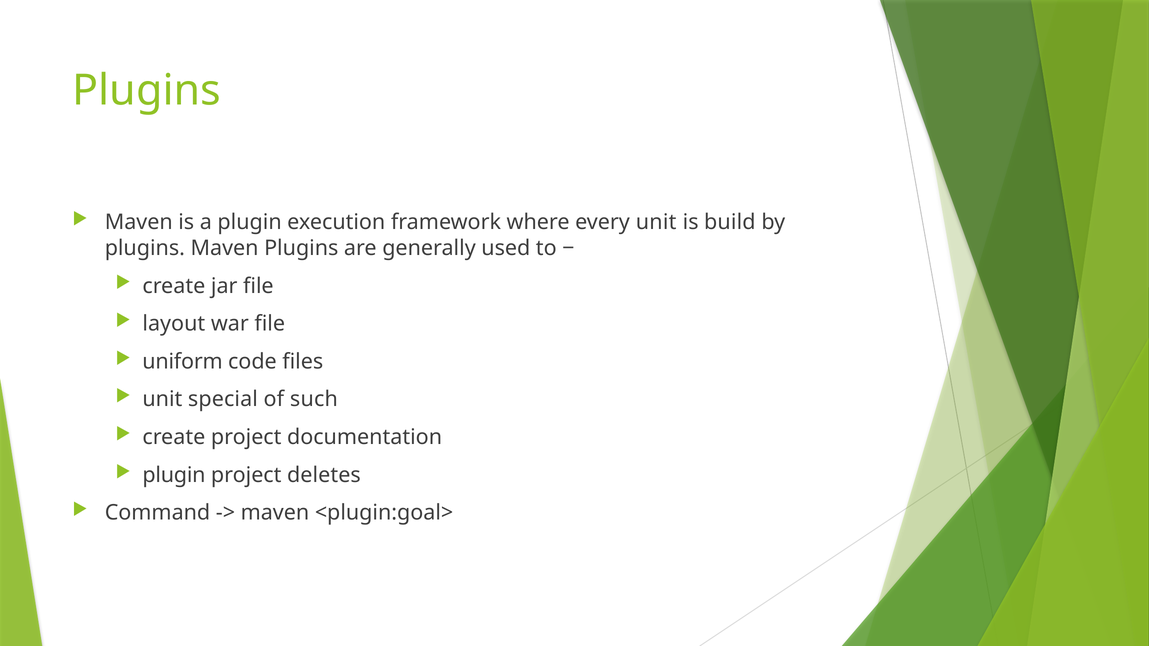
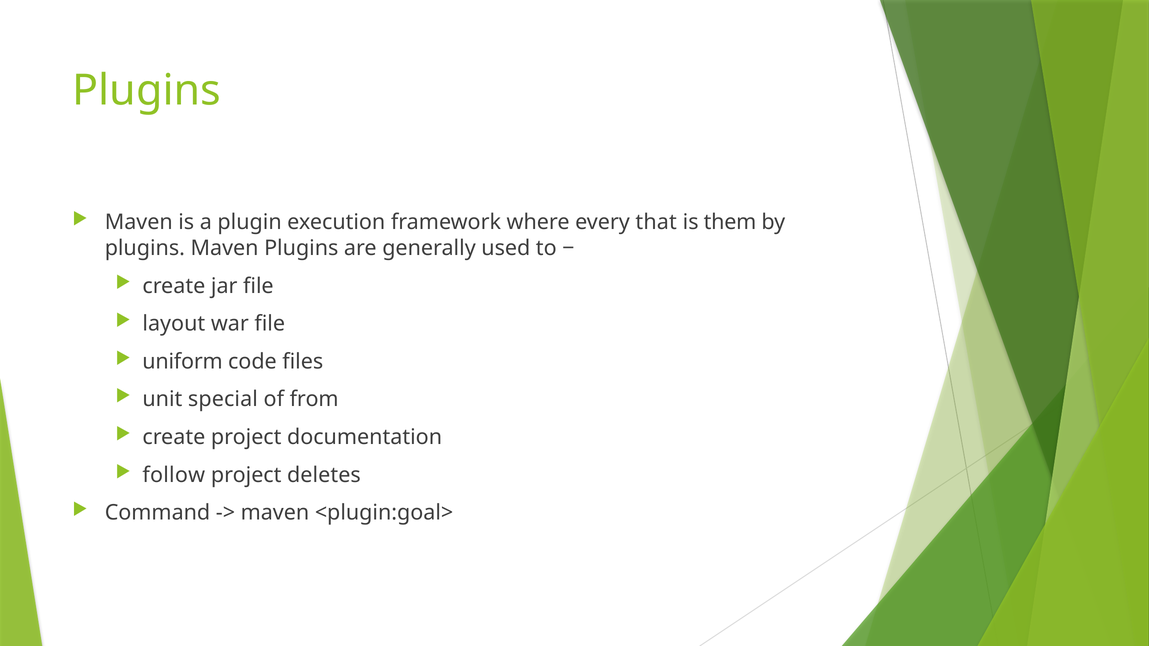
every unit: unit -> that
build: build -> them
such: such -> from
plugin at (174, 475): plugin -> follow
